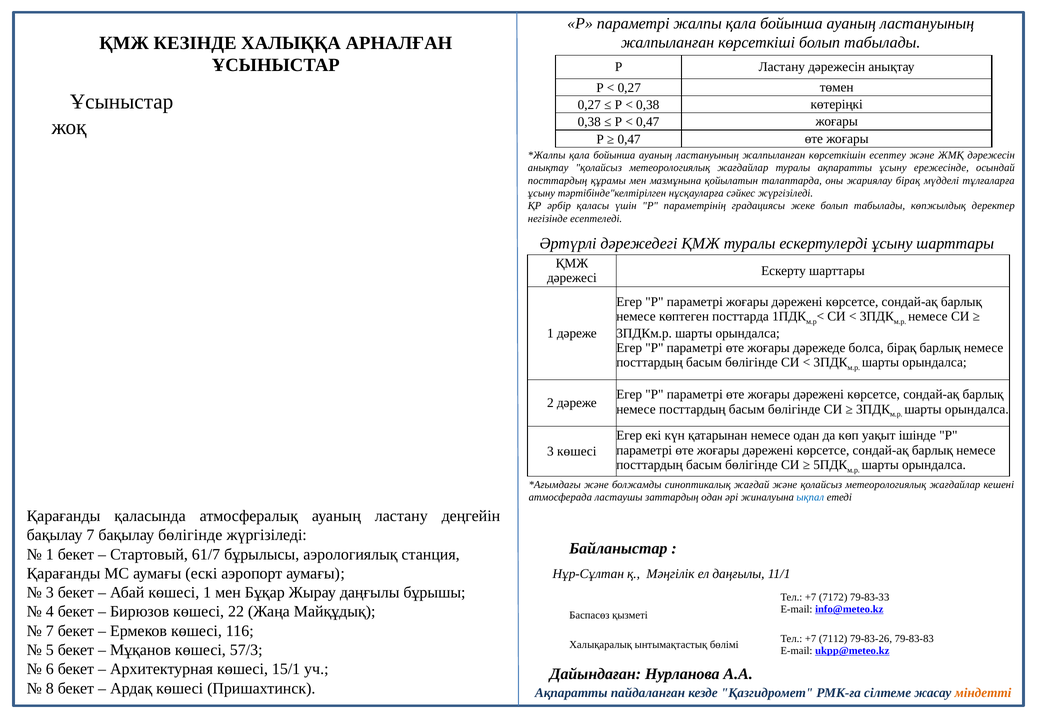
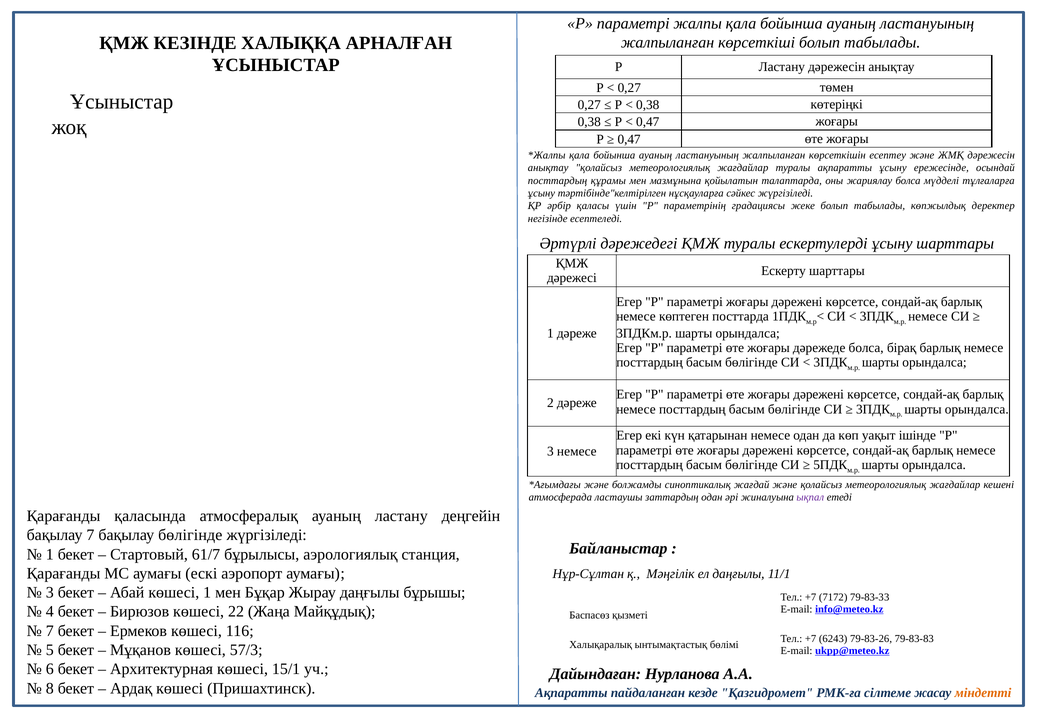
жариялау бірақ: бірақ -> болса
3 көшесі: көшесі -> немесе
ықпал colour: blue -> purple
7112: 7112 -> 6243
